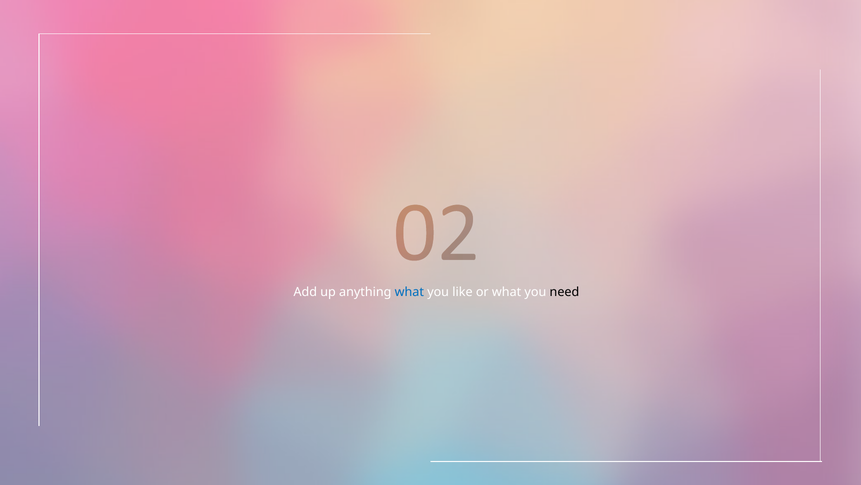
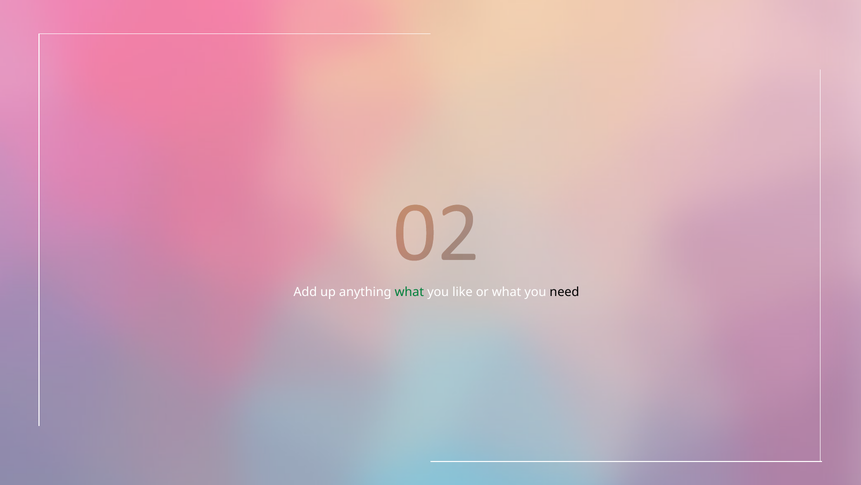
what at (409, 292) colour: blue -> green
